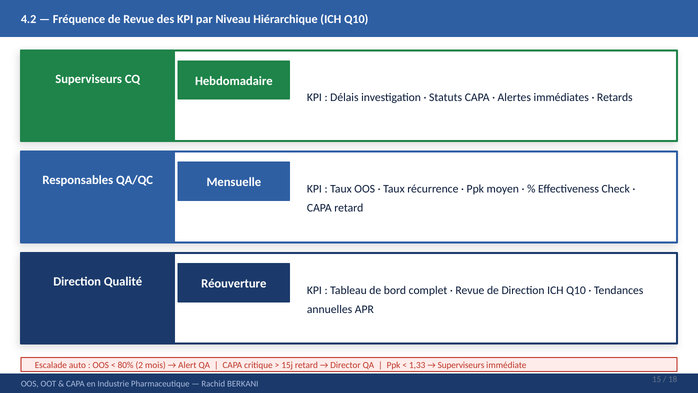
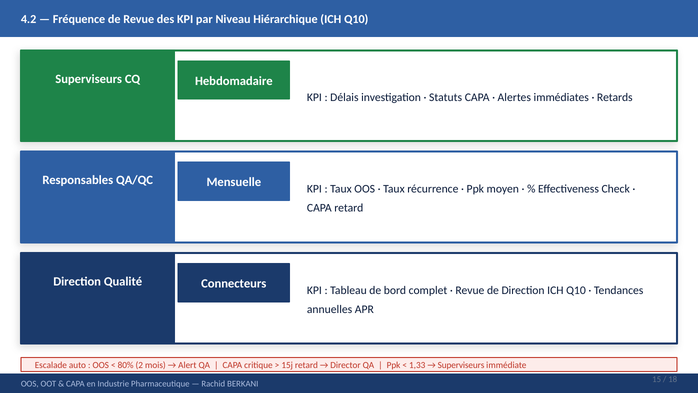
Réouverture: Réouverture -> Connecteurs
